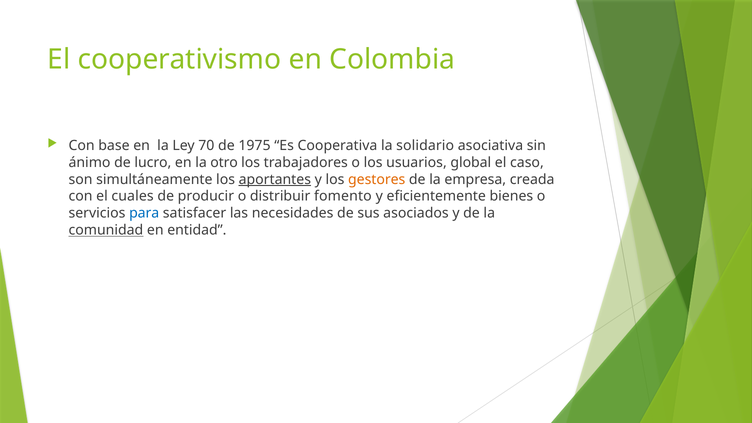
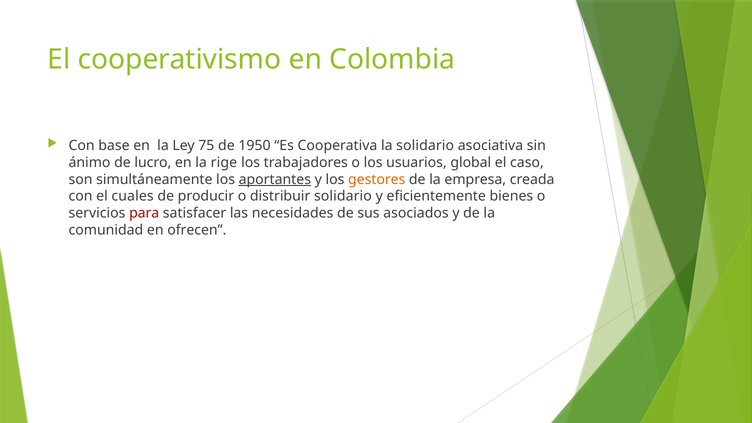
70: 70 -> 75
1975: 1975 -> 1950
otro: otro -> rige
distribuir fomento: fomento -> solidario
para colour: blue -> red
comunidad underline: present -> none
entidad: entidad -> ofrecen
